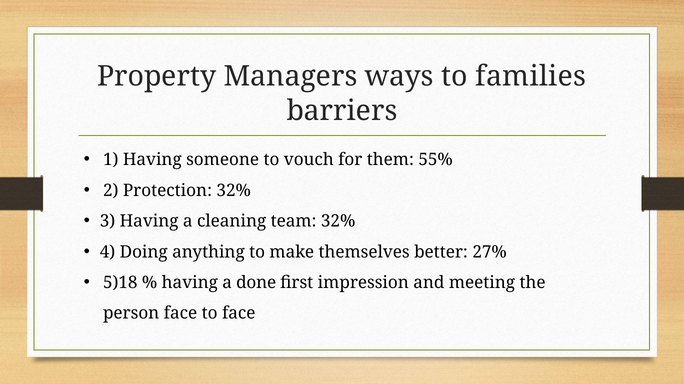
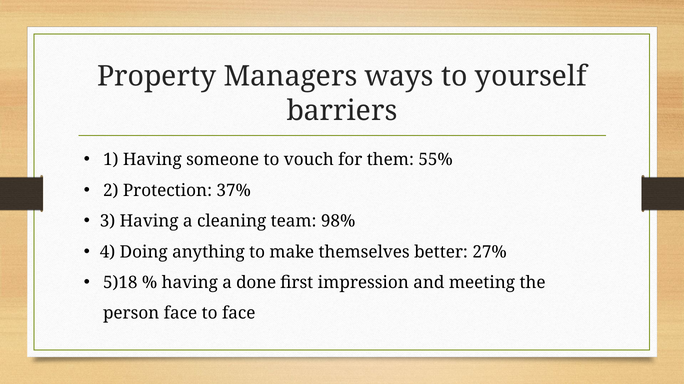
families: families -> yourself
Protection 32%: 32% -> 37%
team 32%: 32% -> 98%
